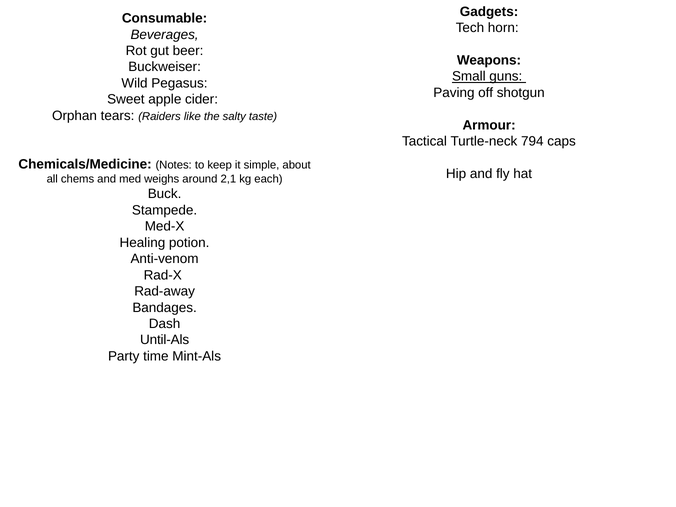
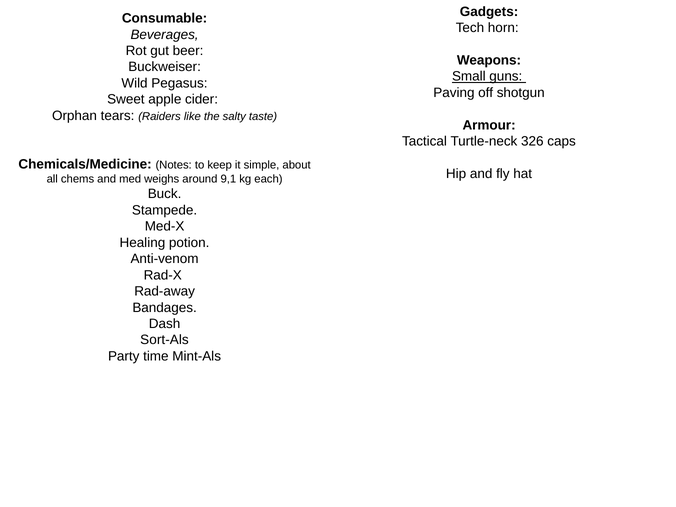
794: 794 -> 326
2,1: 2,1 -> 9,1
Until-Als: Until-Als -> Sort-Als
